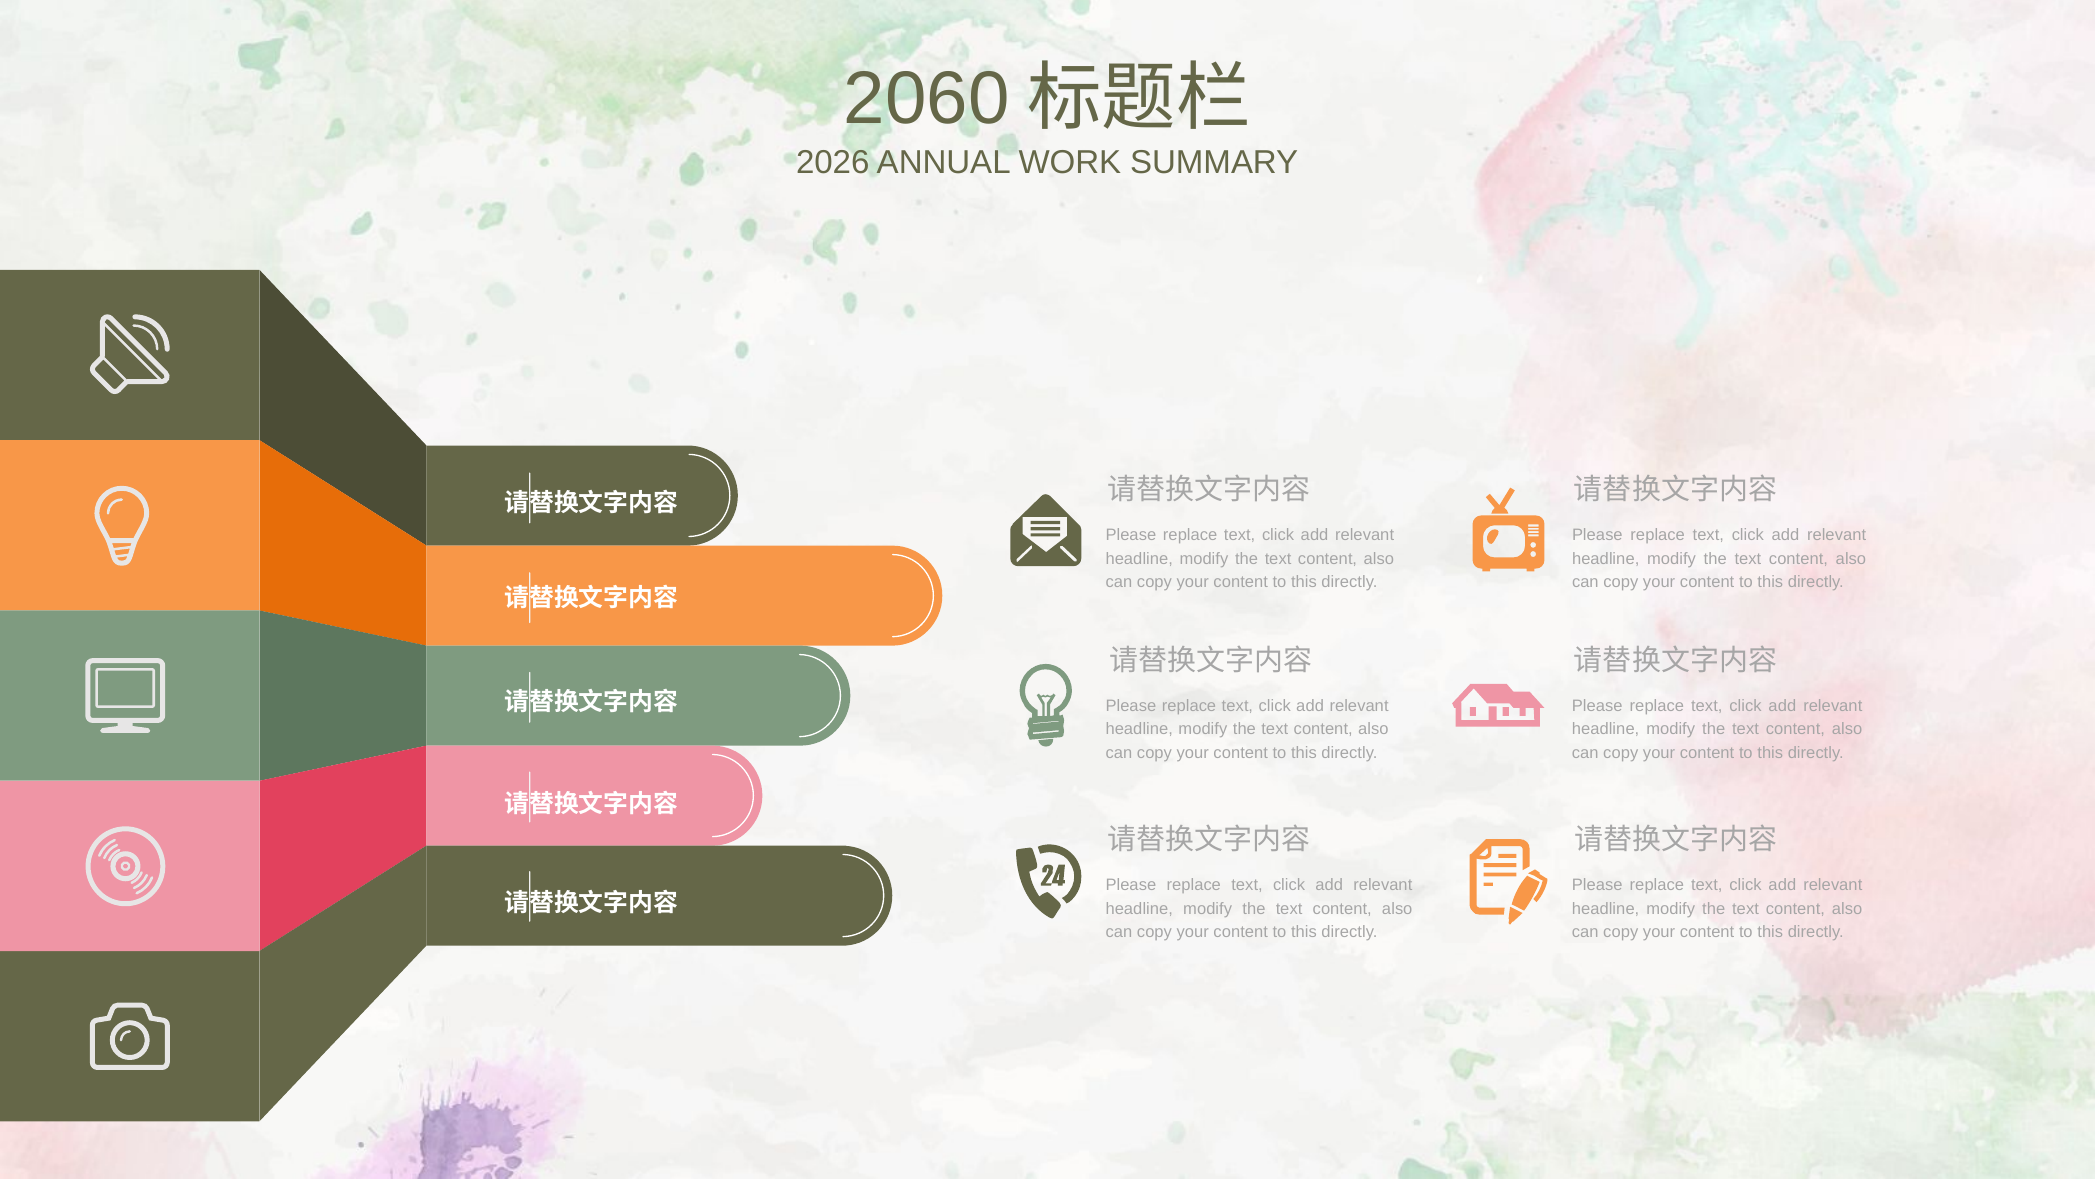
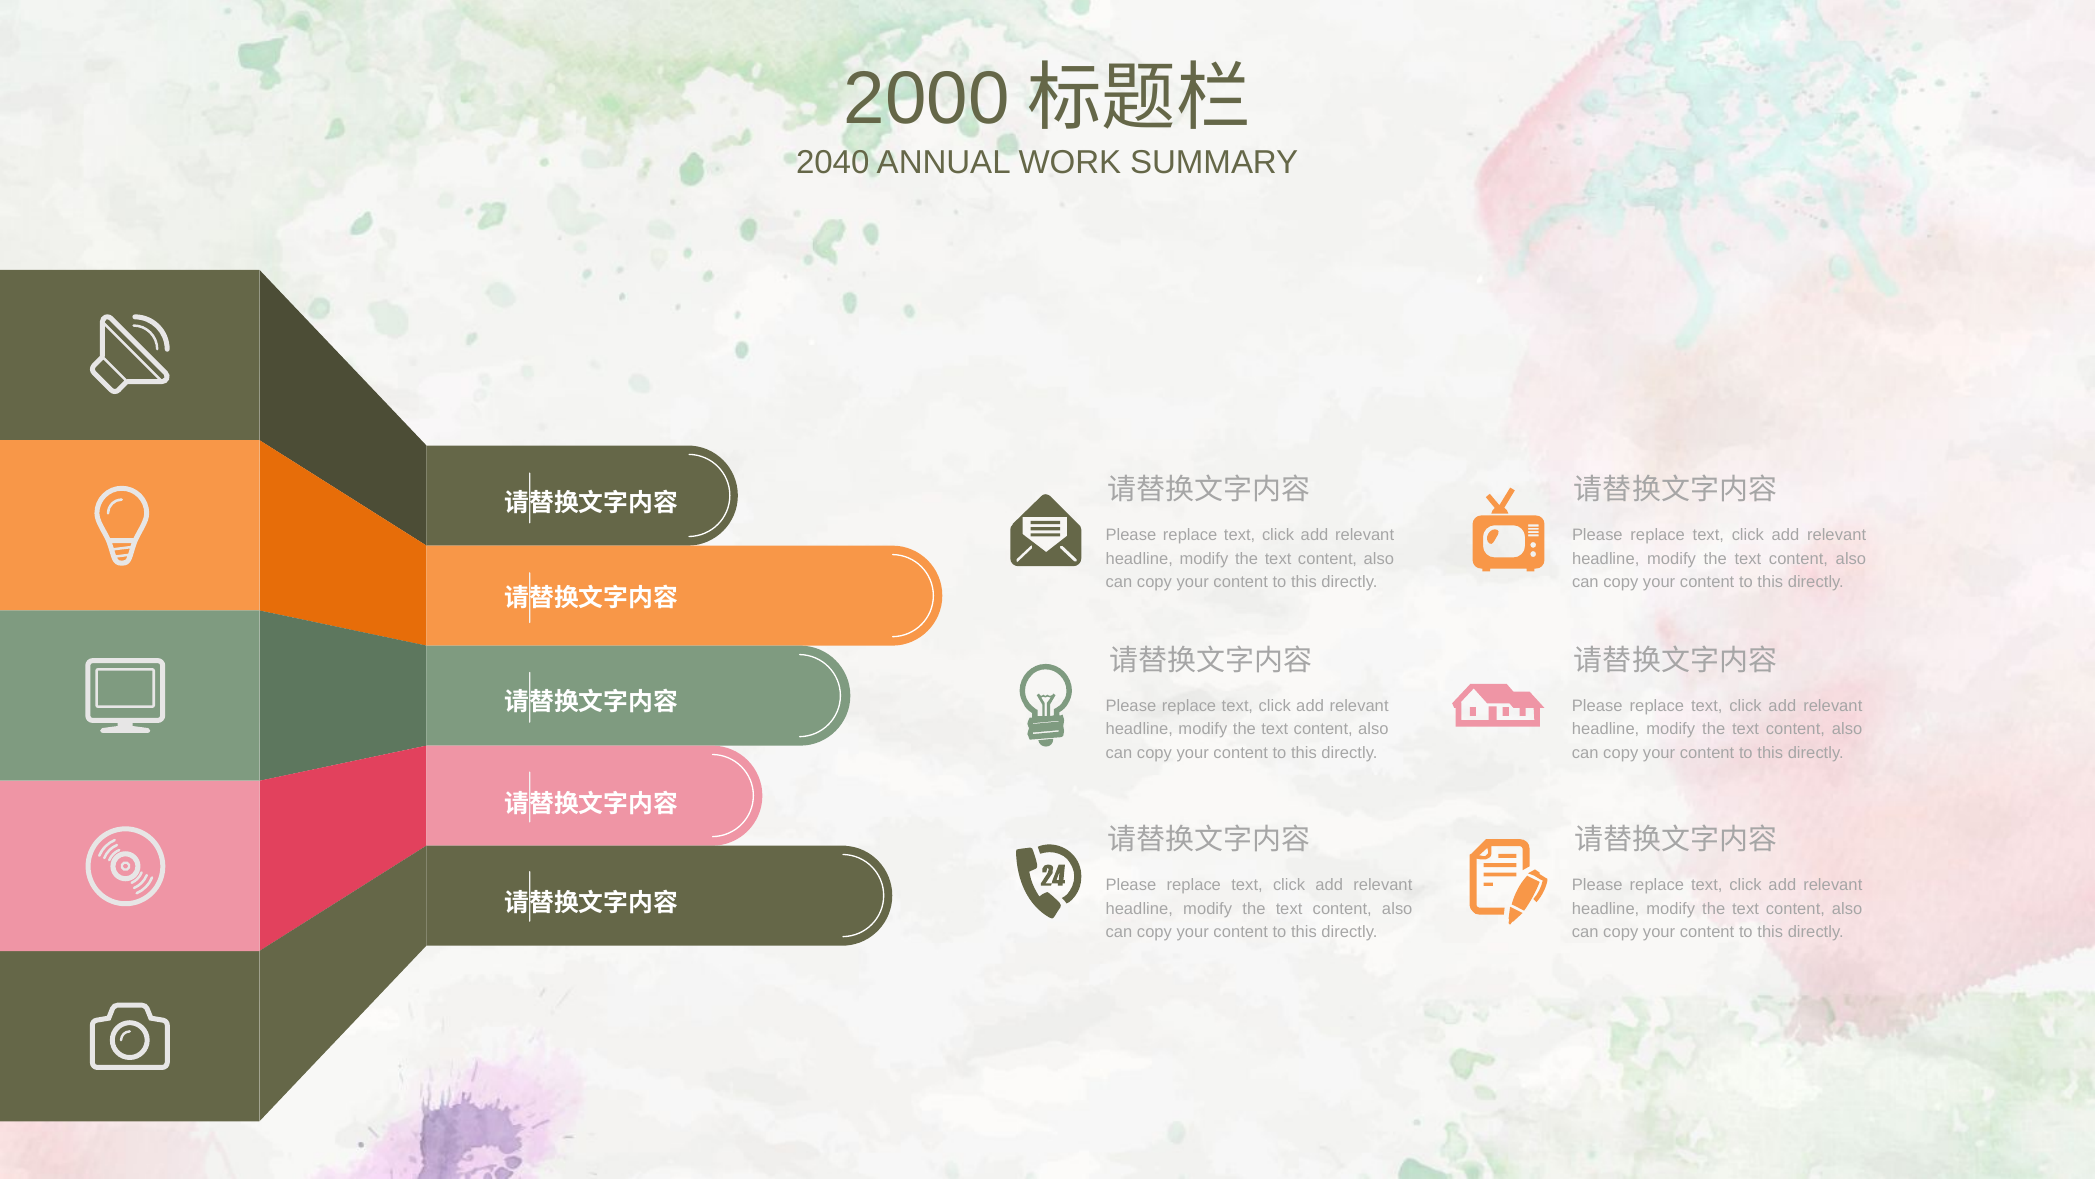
2060: 2060 -> 2000
2026: 2026 -> 2040
